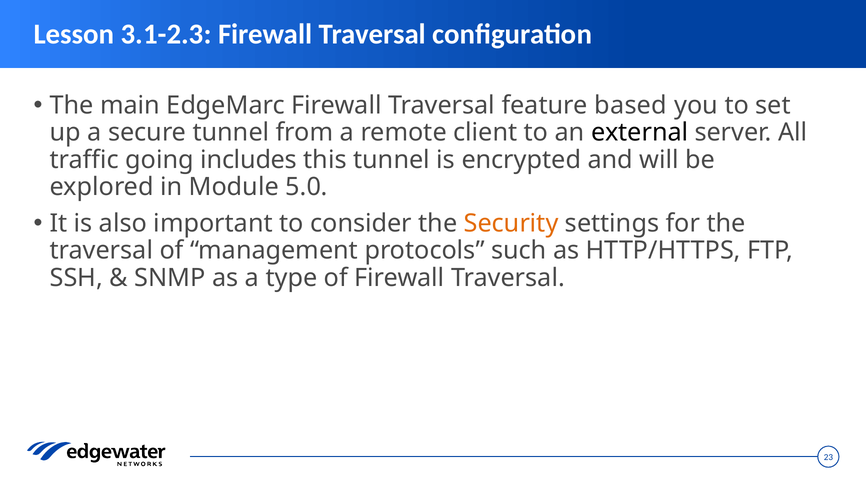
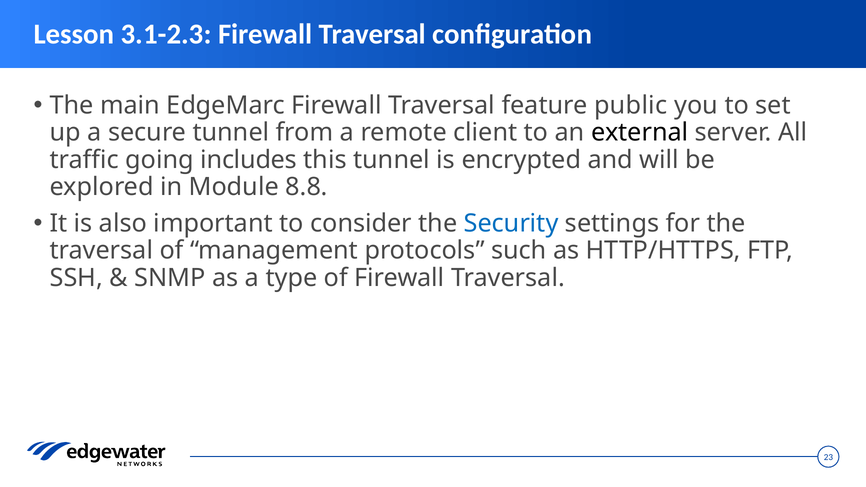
based: based -> public
5.0: 5.0 -> 8.8
Security colour: orange -> blue
